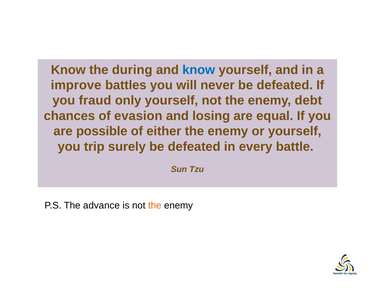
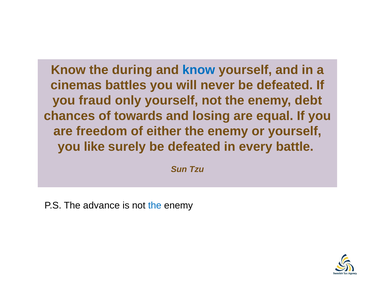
improve: improve -> cinemas
evasion: evasion -> towards
possible: possible -> freedom
trip: trip -> like
the at (155, 205) colour: orange -> blue
